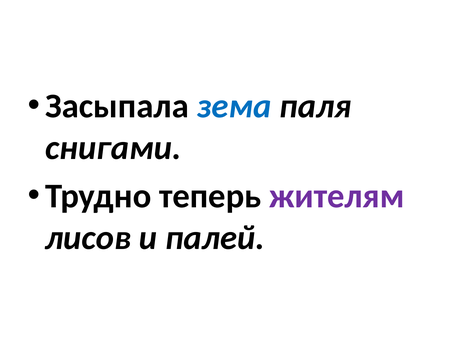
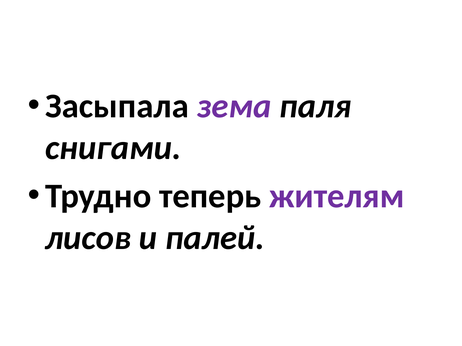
зема colour: blue -> purple
